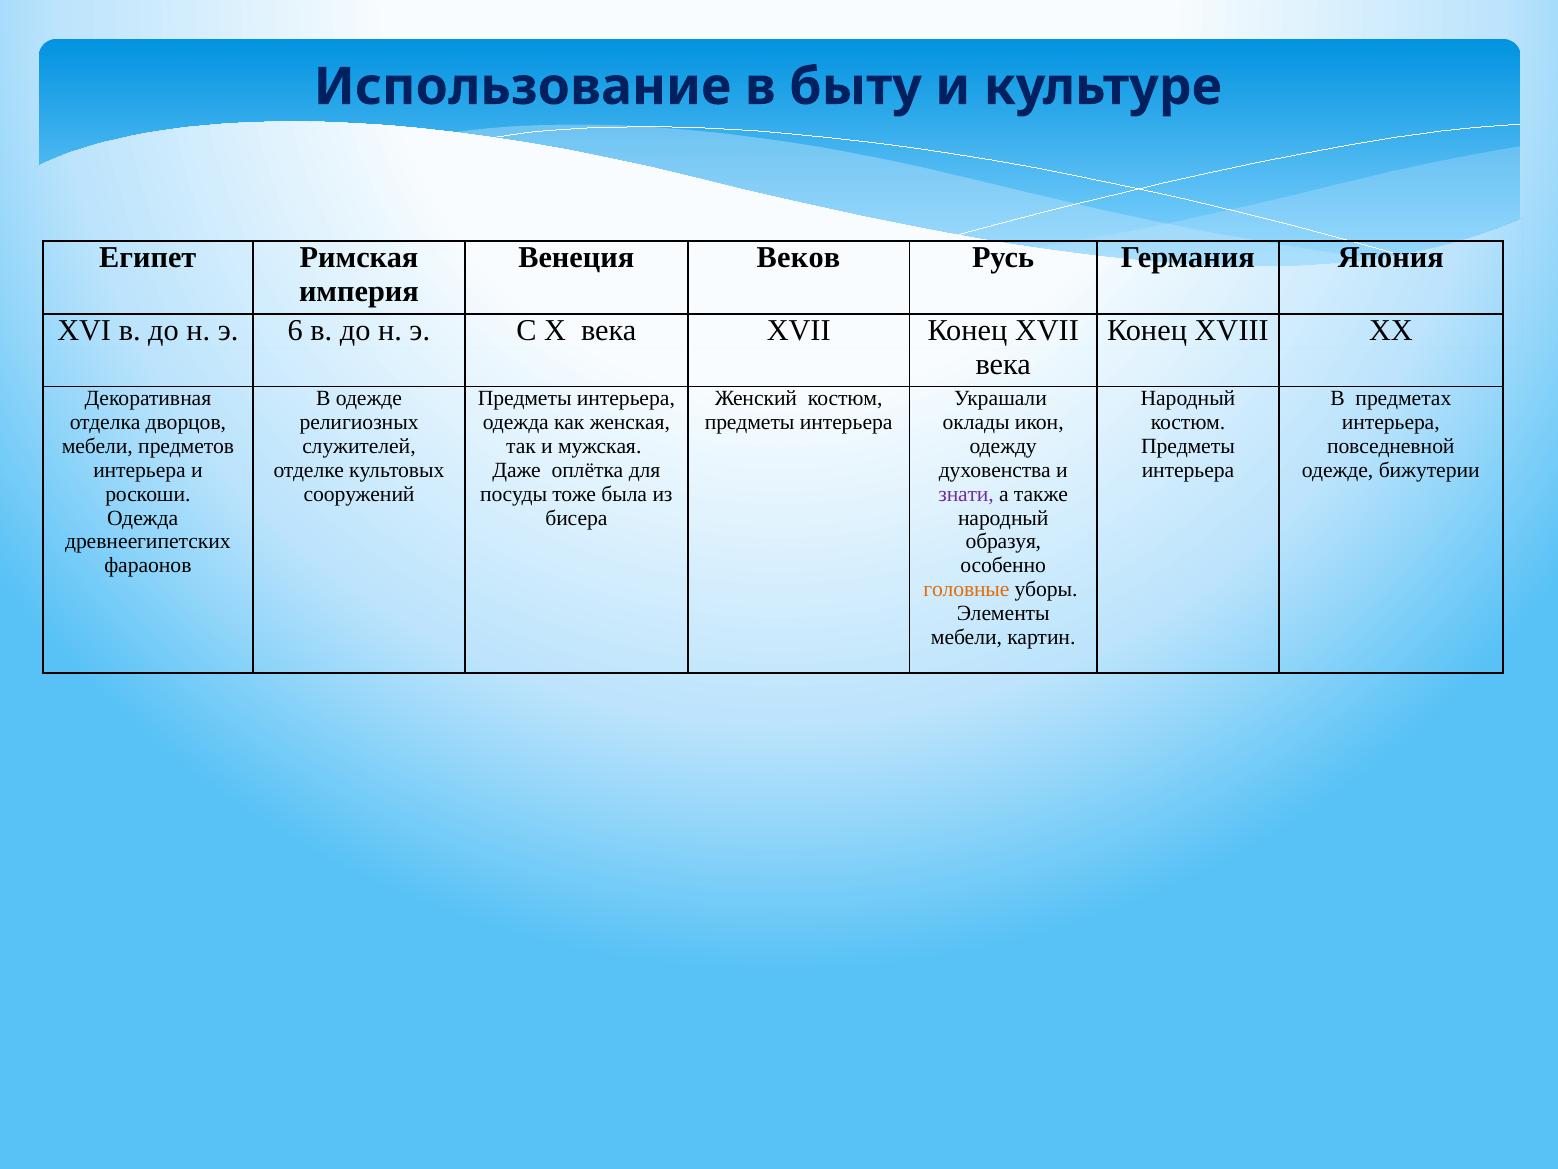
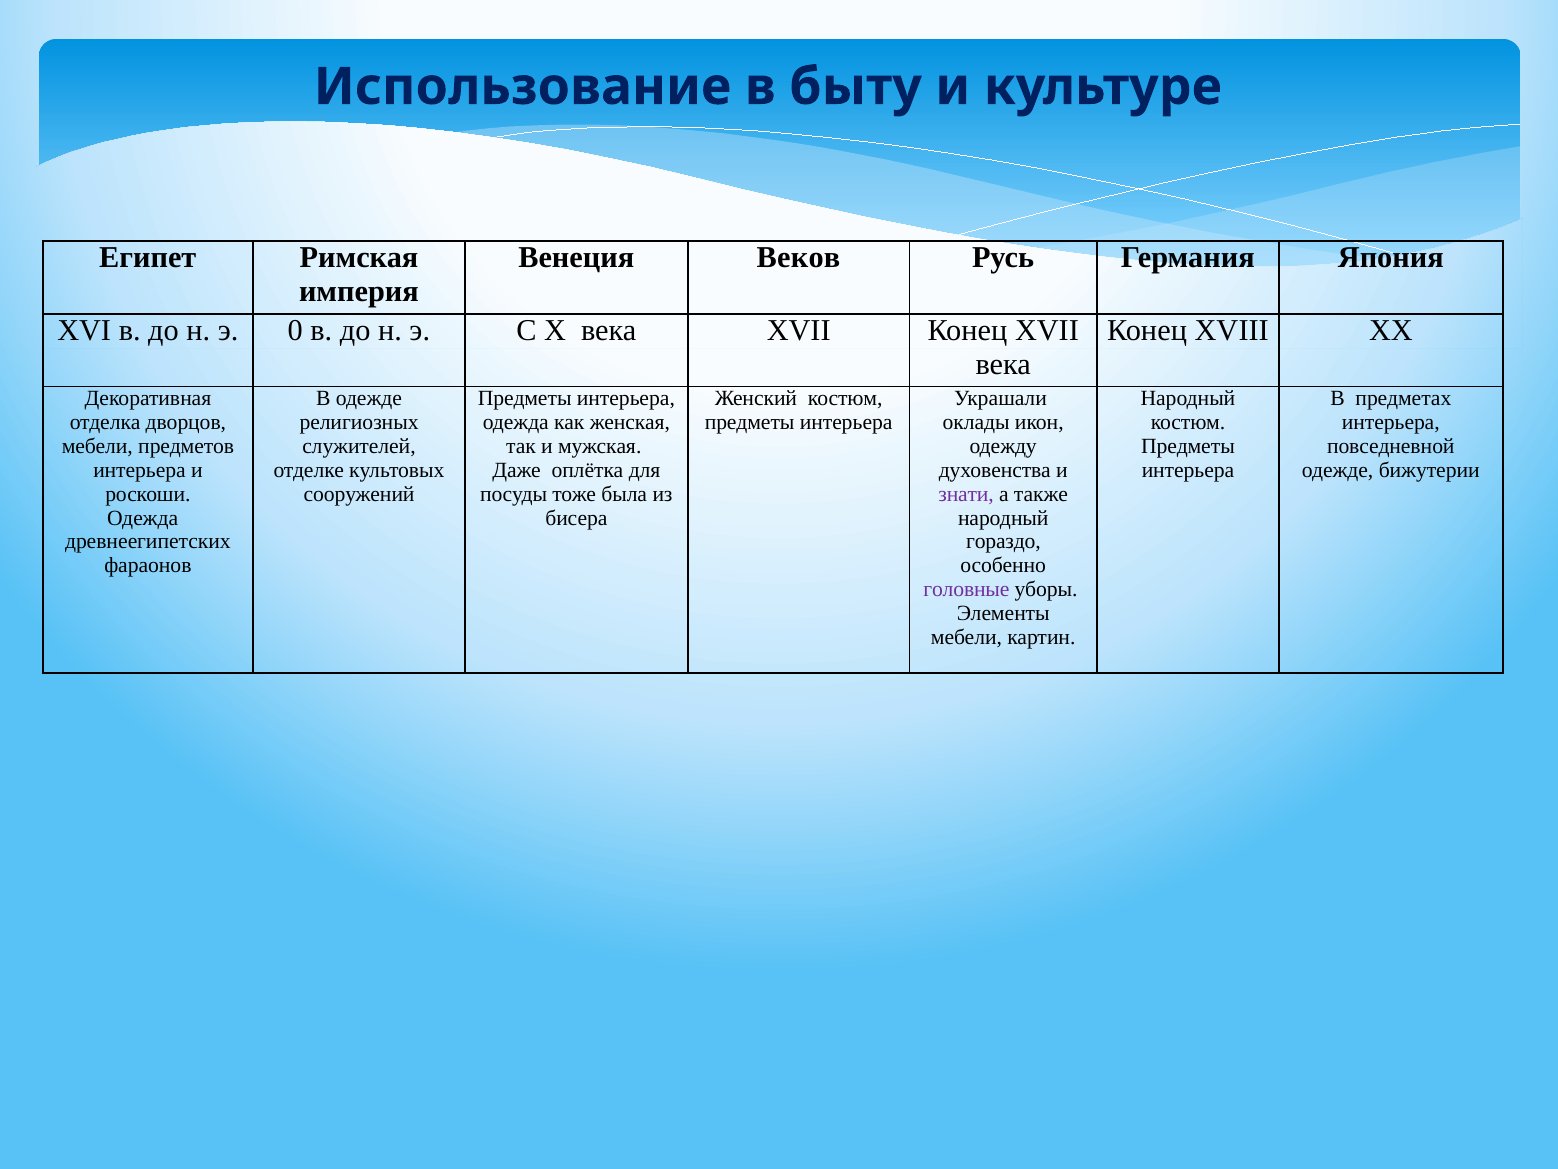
6: 6 -> 0
образуя: образуя -> гораздо
головные colour: orange -> purple
